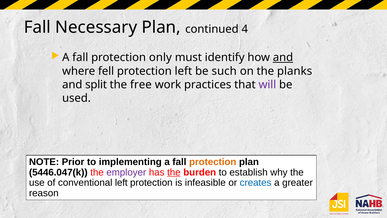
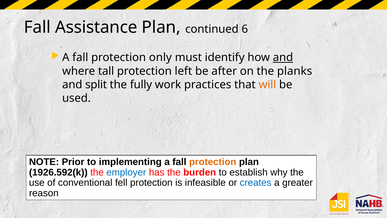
Necessary: Necessary -> Assistance
4: 4 -> 6
fell: fell -> tall
such: such -> after
free: free -> fully
will colour: purple -> orange
5446.047(k: 5446.047(k -> 1926.592(k
employer colour: purple -> blue
the at (174, 172) underline: present -> none
conventional left: left -> fell
